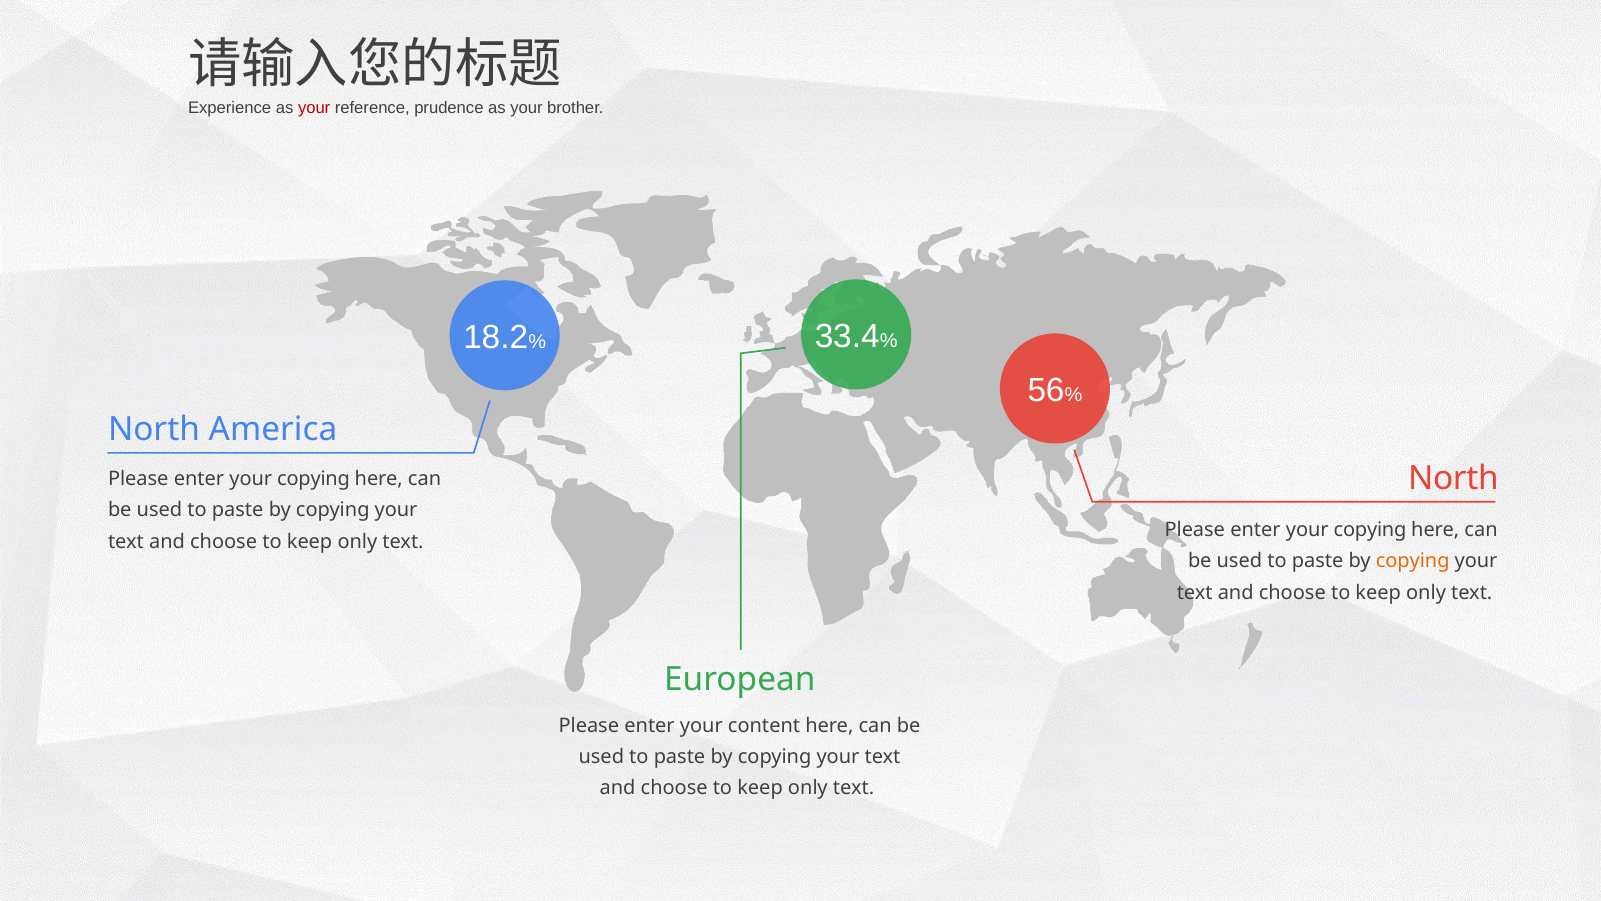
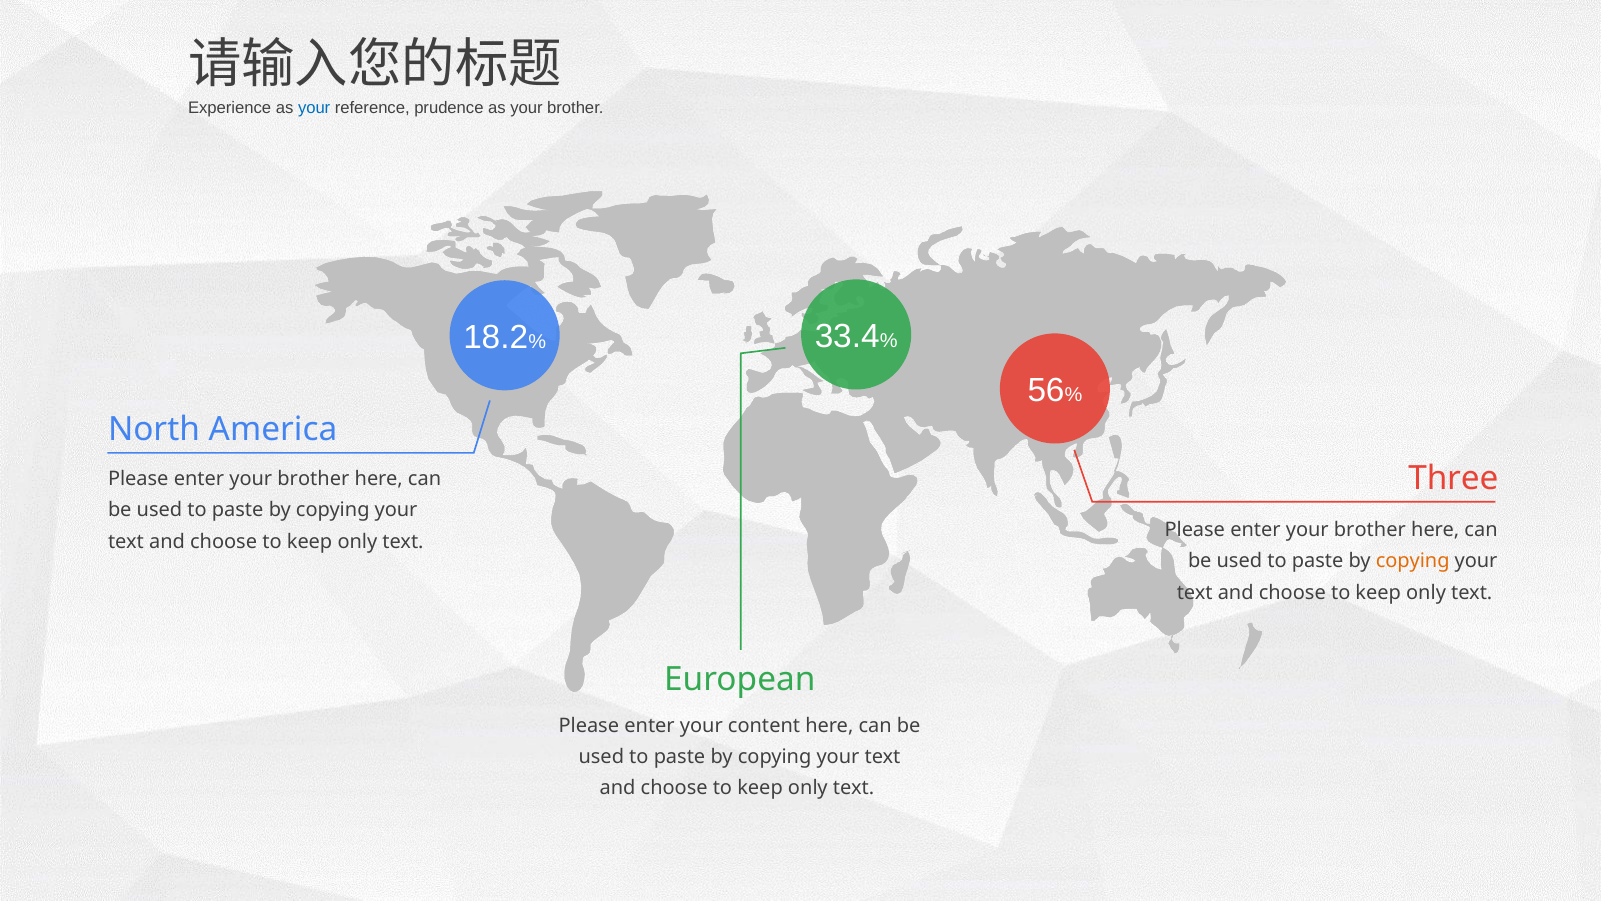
your at (314, 108) colour: red -> blue
North at (1453, 478): North -> Three
copying at (314, 479): copying -> brother
copying at (1370, 530): copying -> brother
